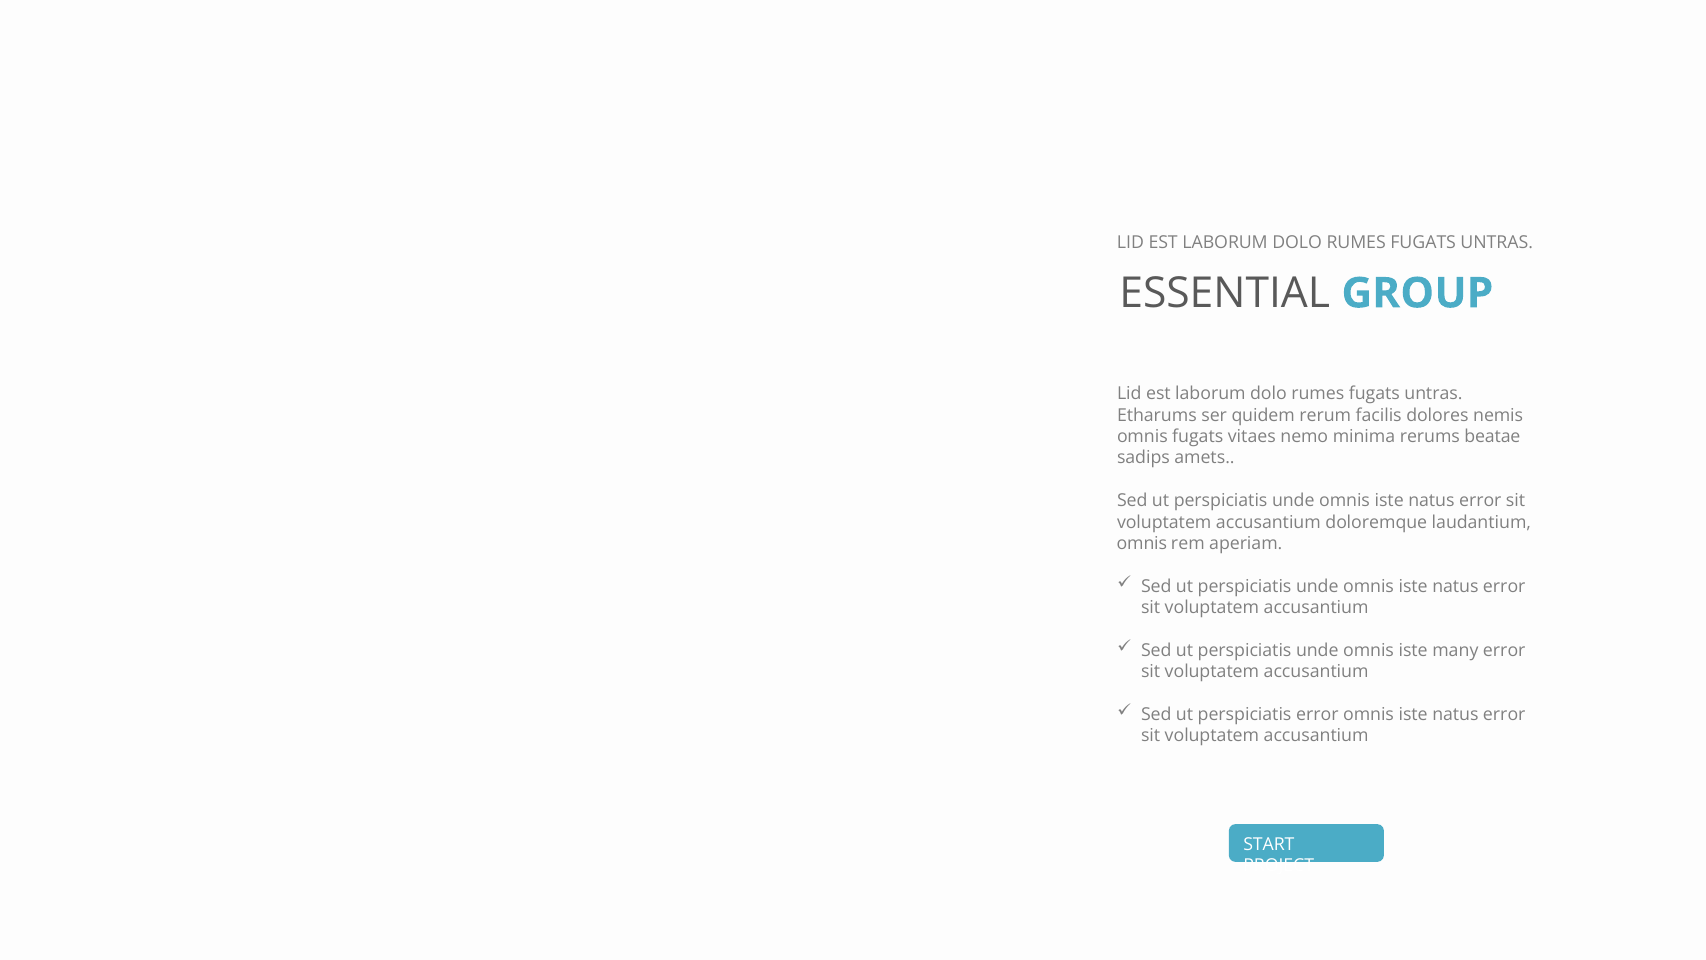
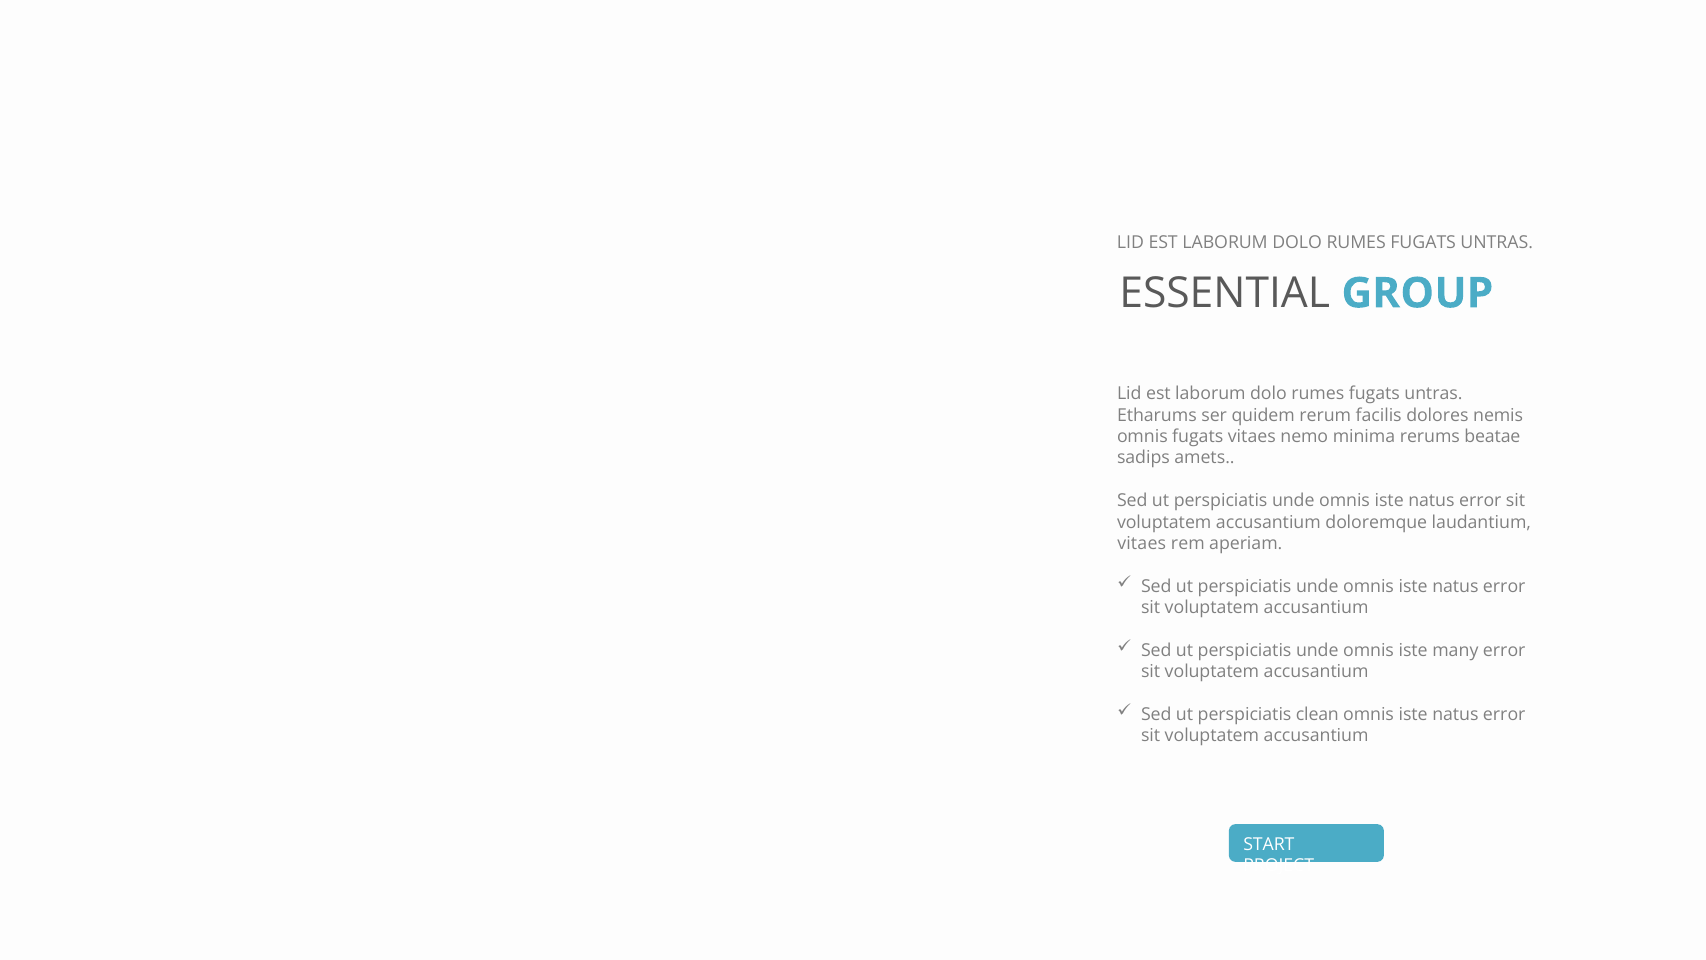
omnis at (1142, 543): omnis -> vitaes
perspiciatis error: error -> clean
